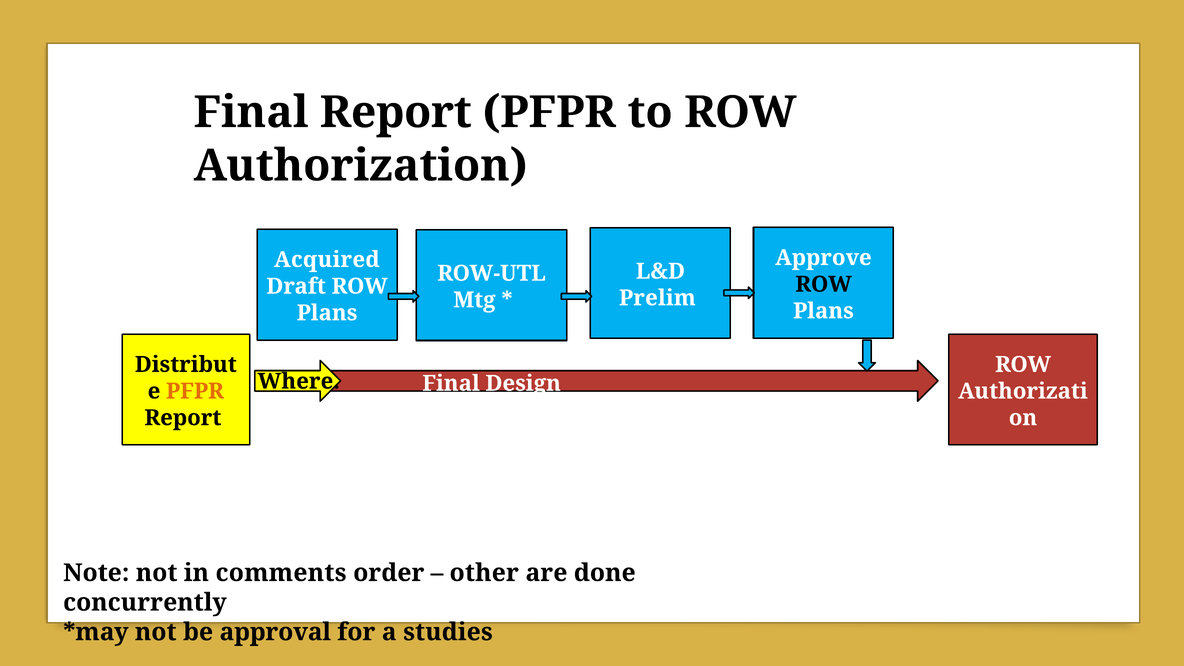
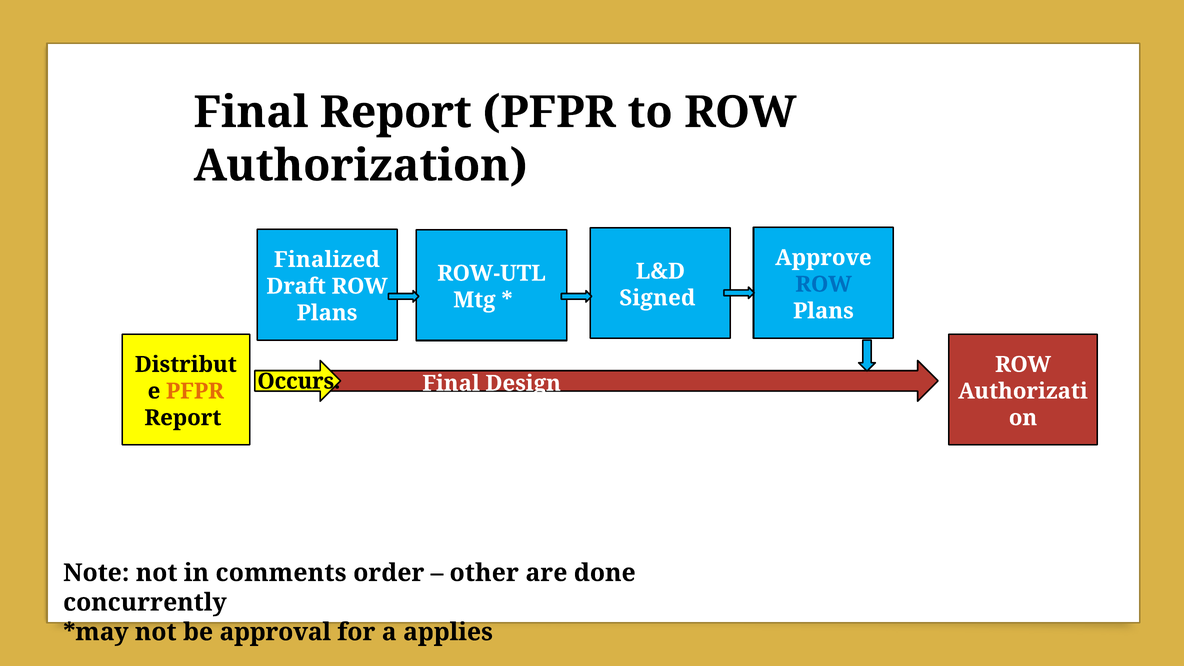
Acquired: Acquired -> Finalized
ROW at (824, 284) colour: black -> blue
Prelim: Prelim -> Signed
Where: Where -> Occurs
studies: studies -> applies
